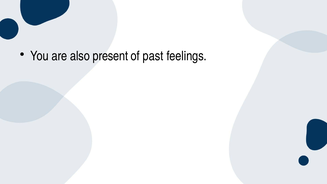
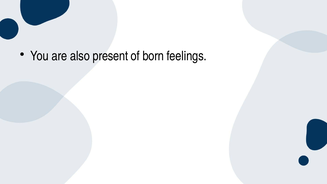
past: past -> born
